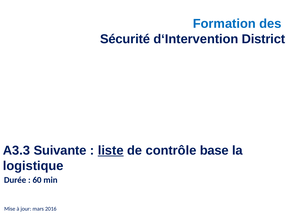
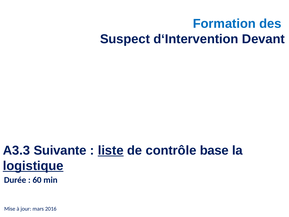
Sécurité: Sécurité -> Suspect
District: District -> Devant
logistique underline: none -> present
